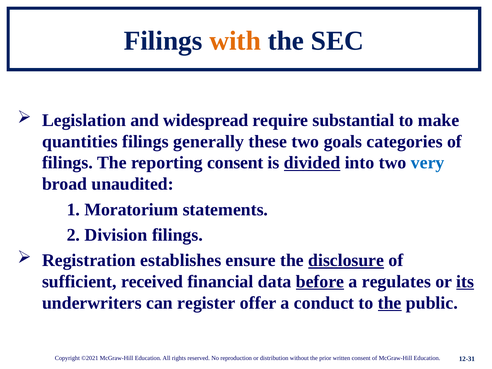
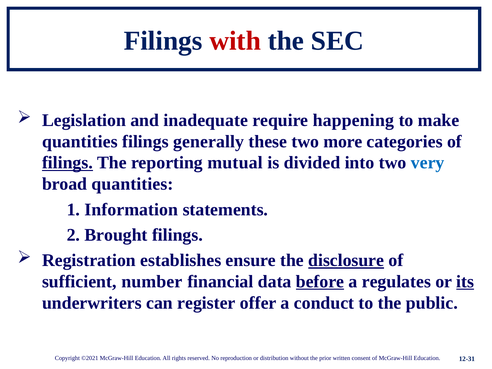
with colour: orange -> red
widespread: widespread -> inadequate
substantial: substantial -> happening
goals: goals -> more
filings at (67, 163) underline: none -> present
reporting consent: consent -> mutual
divided underline: present -> none
broad unaudited: unaudited -> quantities
Moratorium: Moratorium -> Information
Division: Division -> Brought
received: received -> number
the at (390, 303) underline: present -> none
